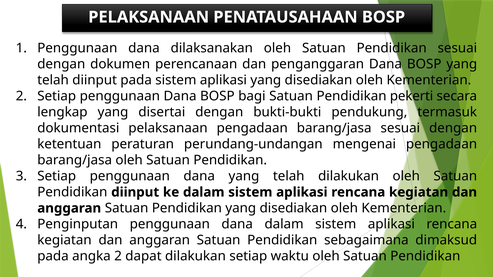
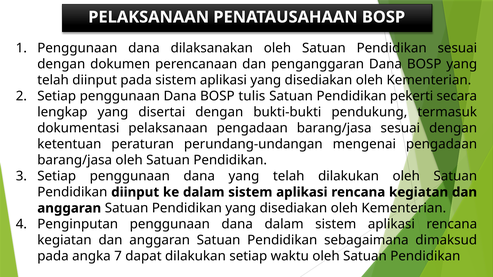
bagi: bagi -> tulis
angka 2: 2 -> 7
